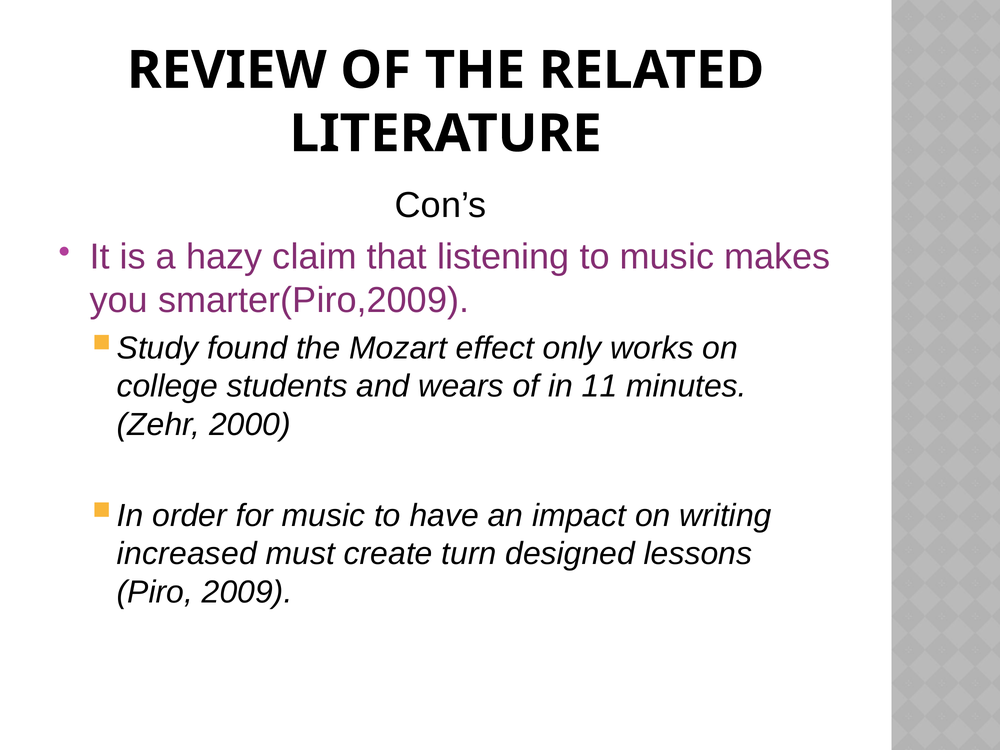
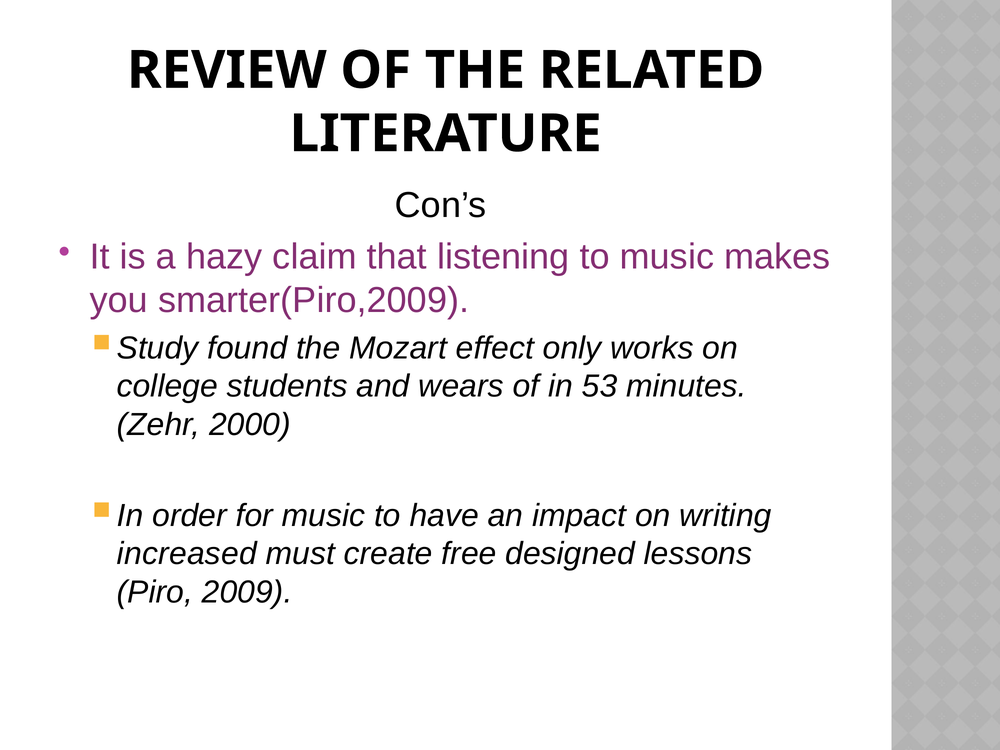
11: 11 -> 53
turn: turn -> free
